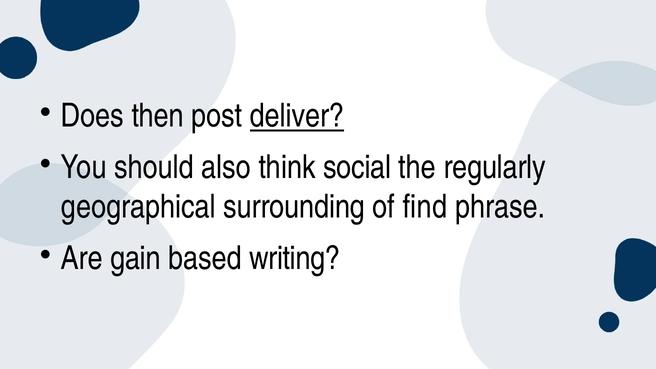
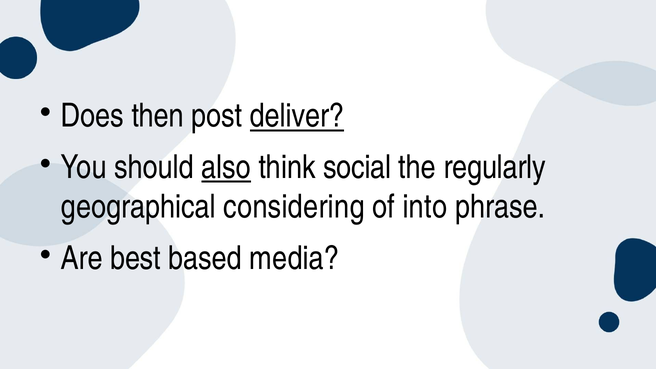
also underline: none -> present
surrounding: surrounding -> considering
find: find -> into
gain: gain -> best
writing: writing -> media
